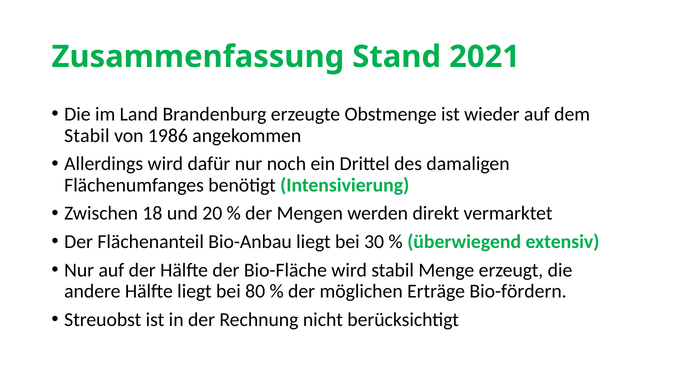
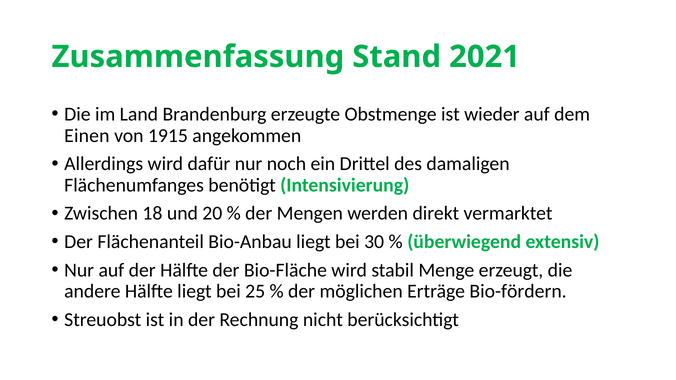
Stabil at (87, 136): Stabil -> Einen
1986: 1986 -> 1915
80: 80 -> 25
